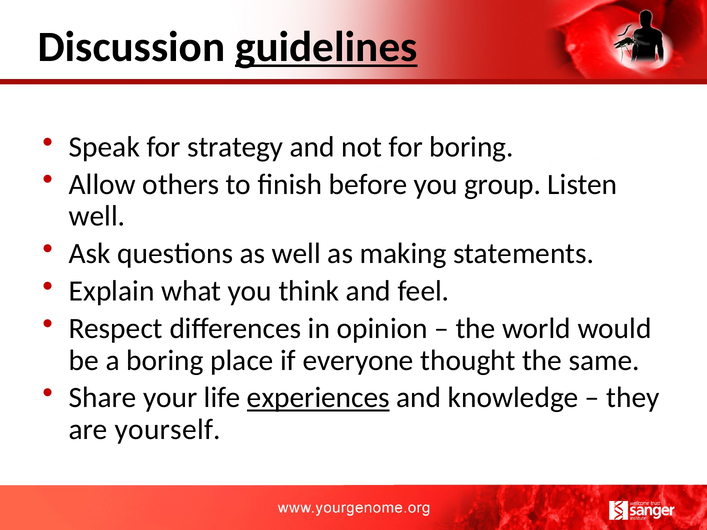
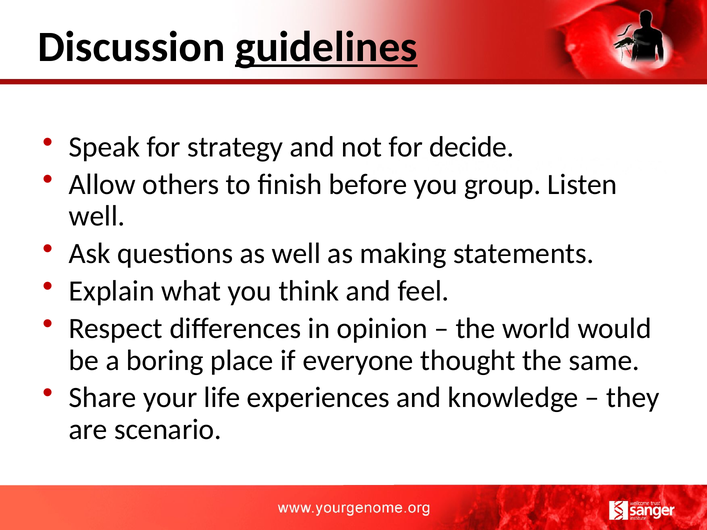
for boring: boring -> decide
experiences underline: present -> none
yourself: yourself -> scenario
